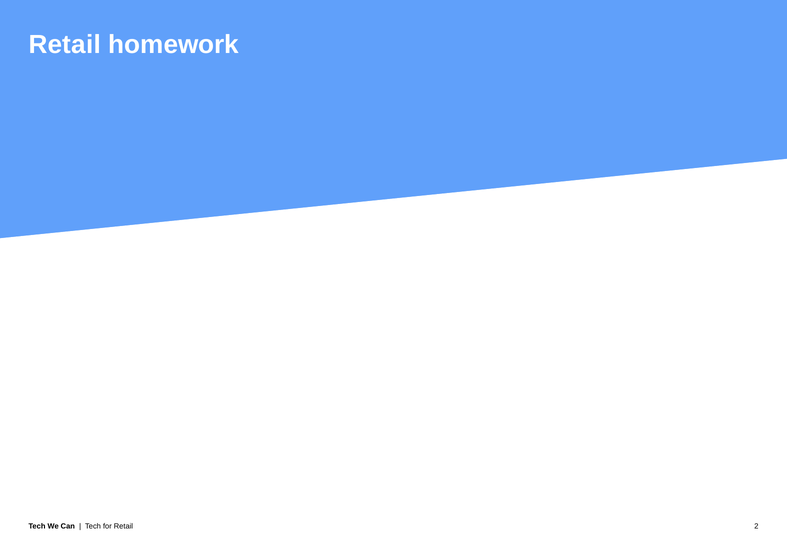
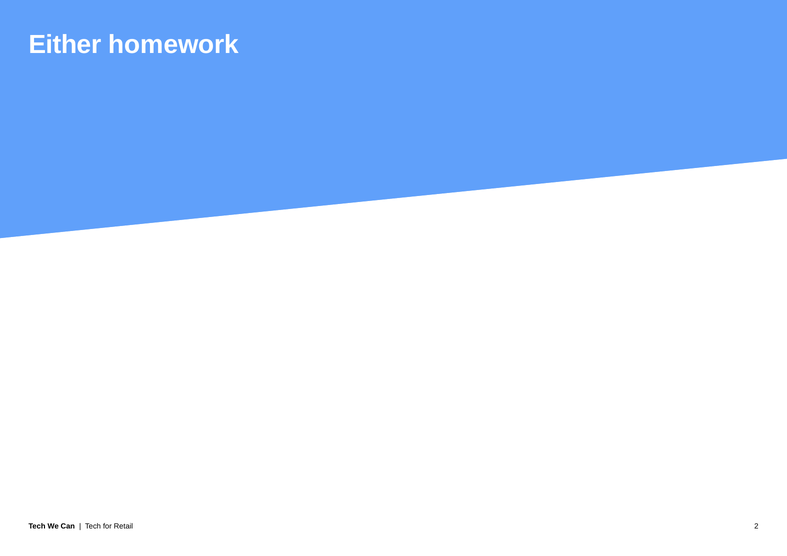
Retail at (65, 44): Retail -> Either
